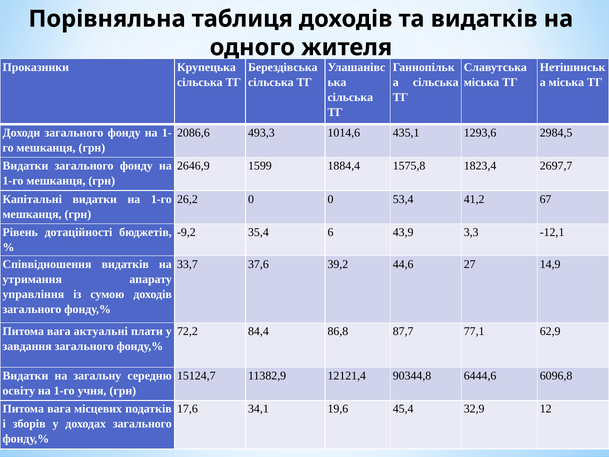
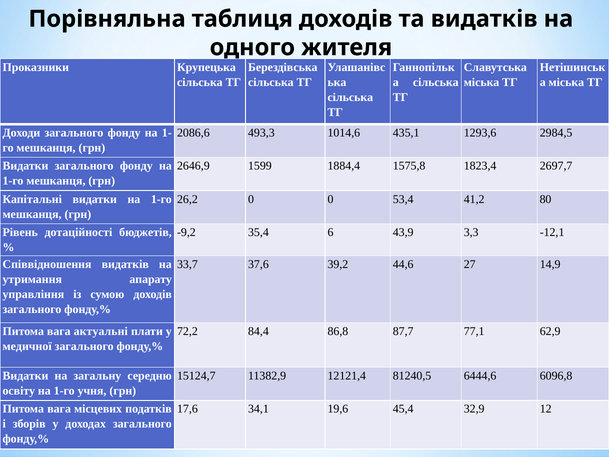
67: 67 -> 80
завдання: завдання -> медичної
90344,8: 90344,8 -> 81240,5
